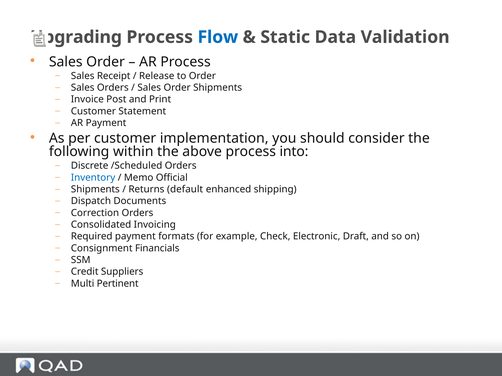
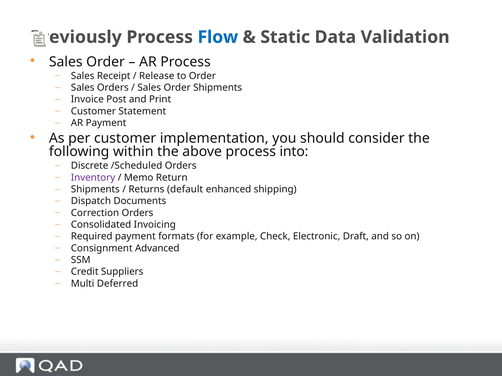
Upgrading: Upgrading -> Previously
Inventory colour: blue -> purple
Official: Official -> Return
Financials: Financials -> Advanced
Pertinent: Pertinent -> Deferred
